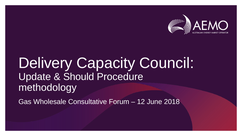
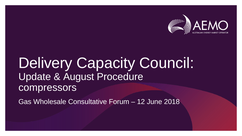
Should: Should -> August
methodology: methodology -> compressors
